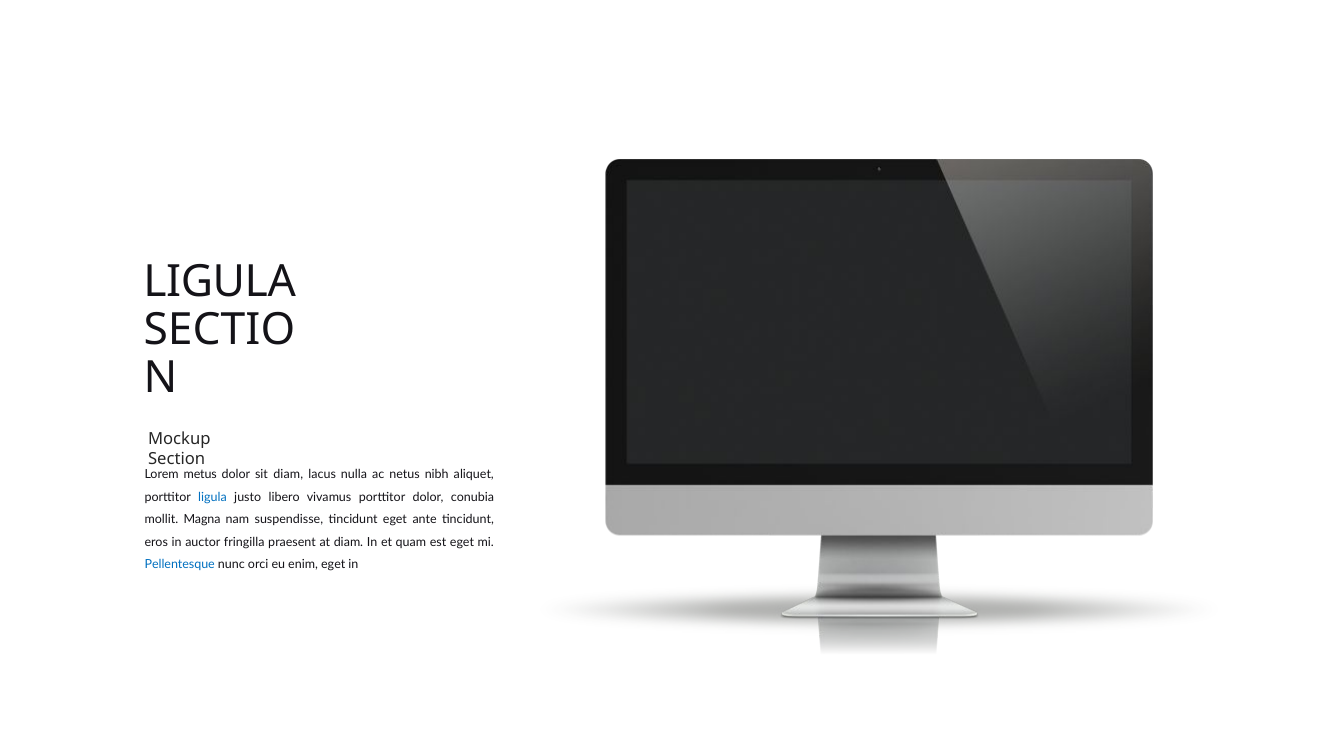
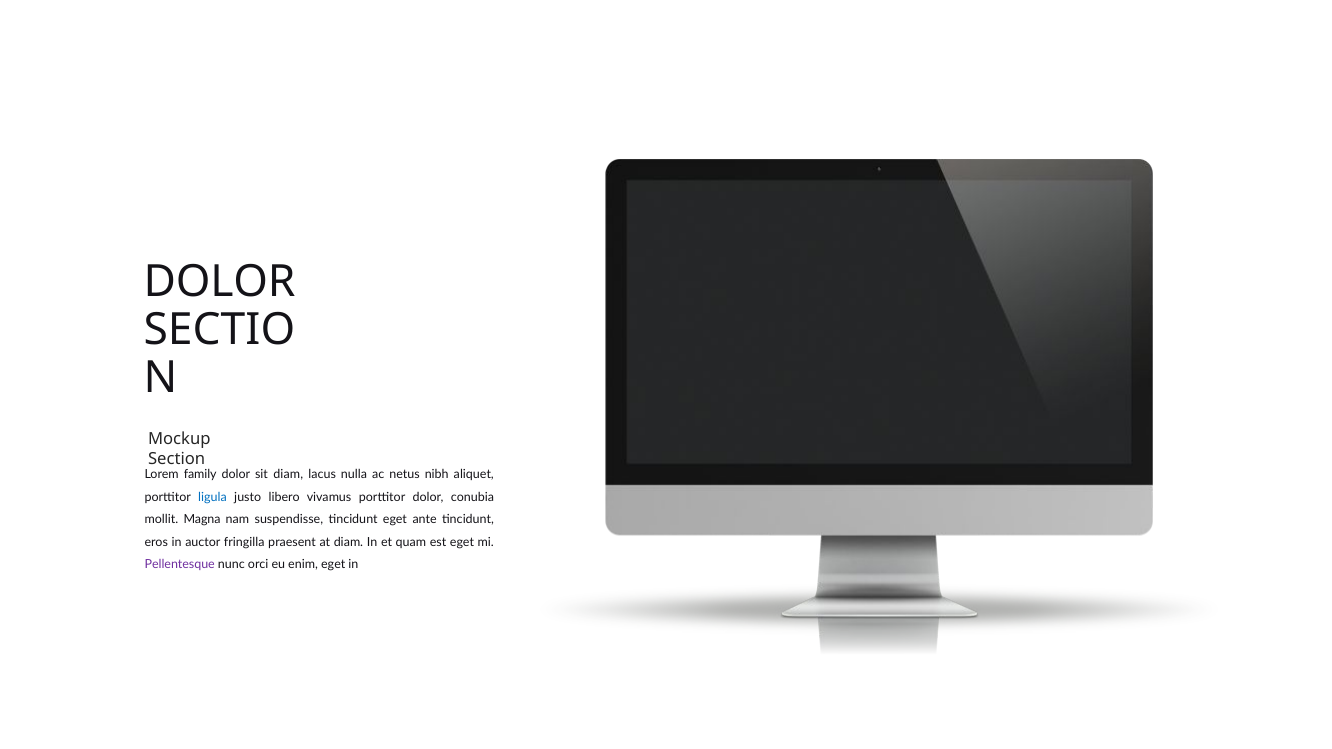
LIGULA at (220, 282): LIGULA -> DOLOR
metus: metus -> family
Pellentesque colour: blue -> purple
